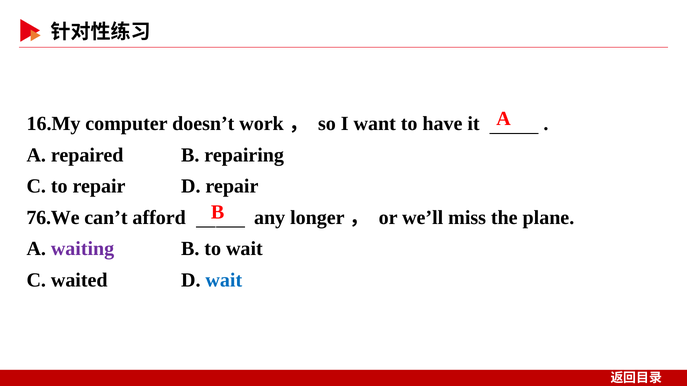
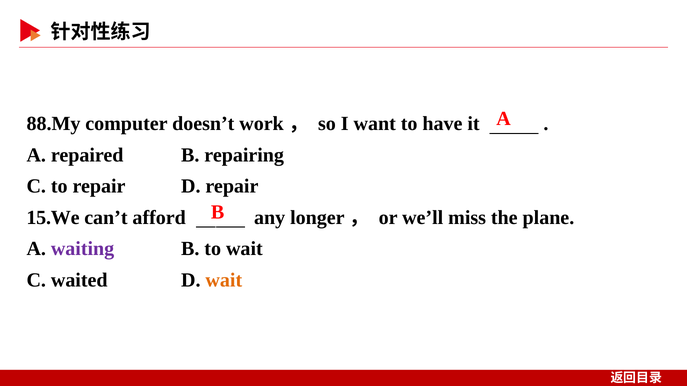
16.My: 16.My -> 88.My
76.We: 76.We -> 15.We
wait at (224, 280) colour: blue -> orange
